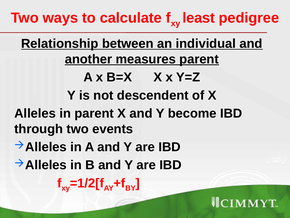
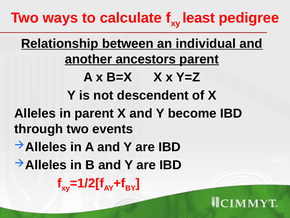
measures: measures -> ancestors
